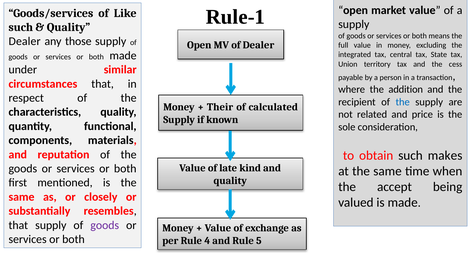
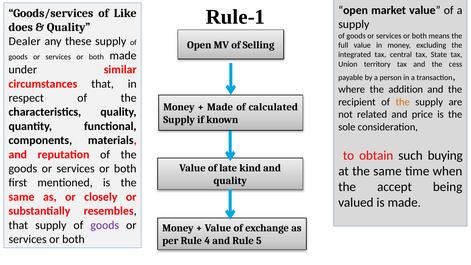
such at (21, 27): such -> does
those: those -> these
of Dealer: Dealer -> Selling
the at (403, 102) colour: blue -> orange
Their at (220, 107): Their -> Made
makes: makes -> buying
